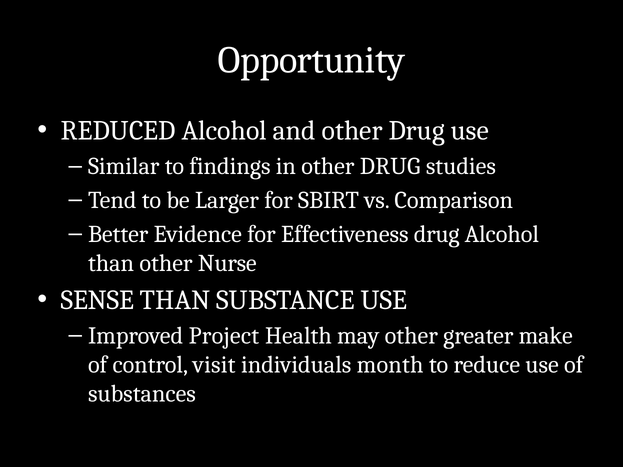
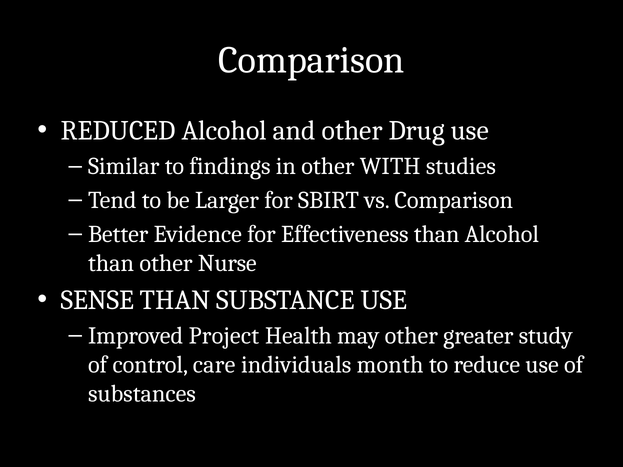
Opportunity at (312, 60): Opportunity -> Comparison
in other DRUG: DRUG -> WITH
Effectiveness drug: drug -> than
make: make -> study
visit: visit -> care
